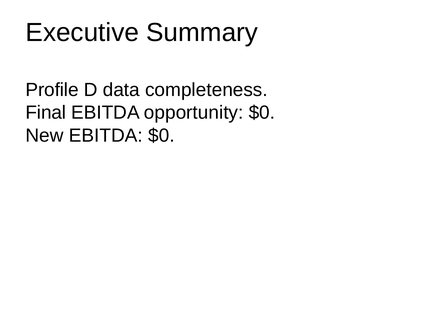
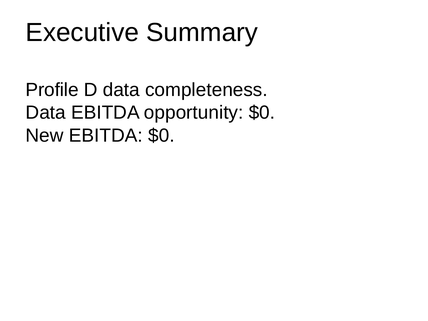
Final at (46, 113): Final -> Data
